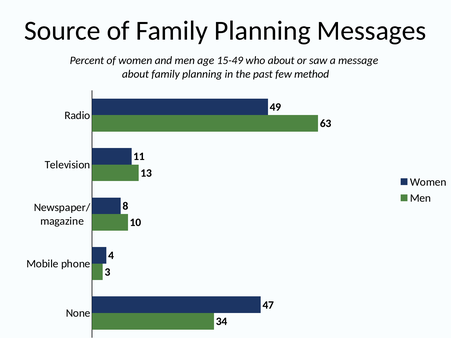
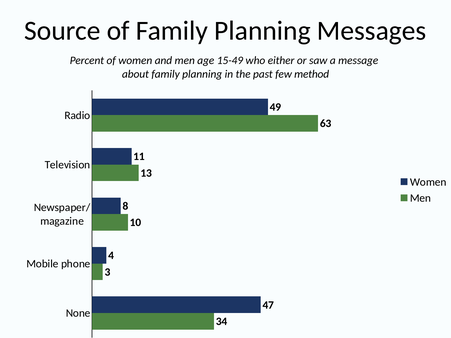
who about: about -> either
